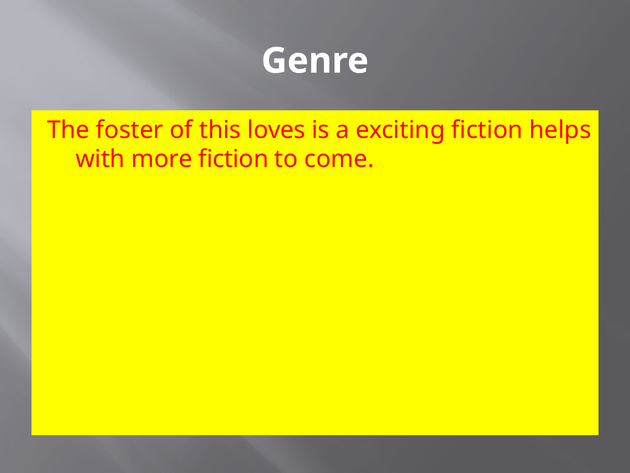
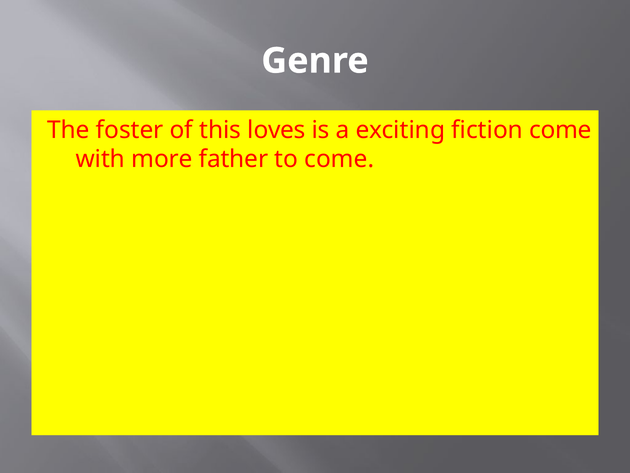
fiction helps: helps -> come
more fiction: fiction -> father
